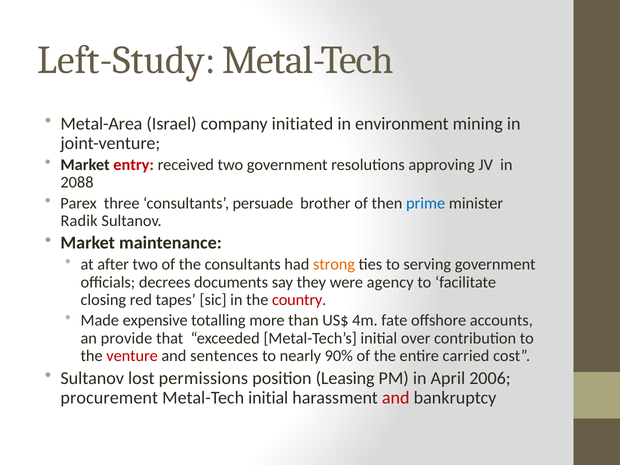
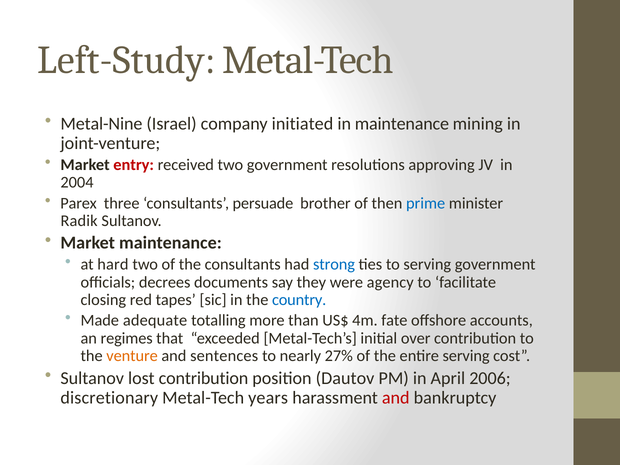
Metal-Area: Metal-Area -> Metal-Nine
in environment: environment -> maintenance
2088: 2088 -> 2004
after: after -> hard
strong colour: orange -> blue
country colour: red -> blue
expensive: expensive -> adequate
provide: provide -> regimes
venture colour: red -> orange
90%: 90% -> 27%
entire carried: carried -> serving
lost permissions: permissions -> contribution
Leasing: Leasing -> Dautov
procurement: procurement -> discretionary
Metal-Tech initial: initial -> years
